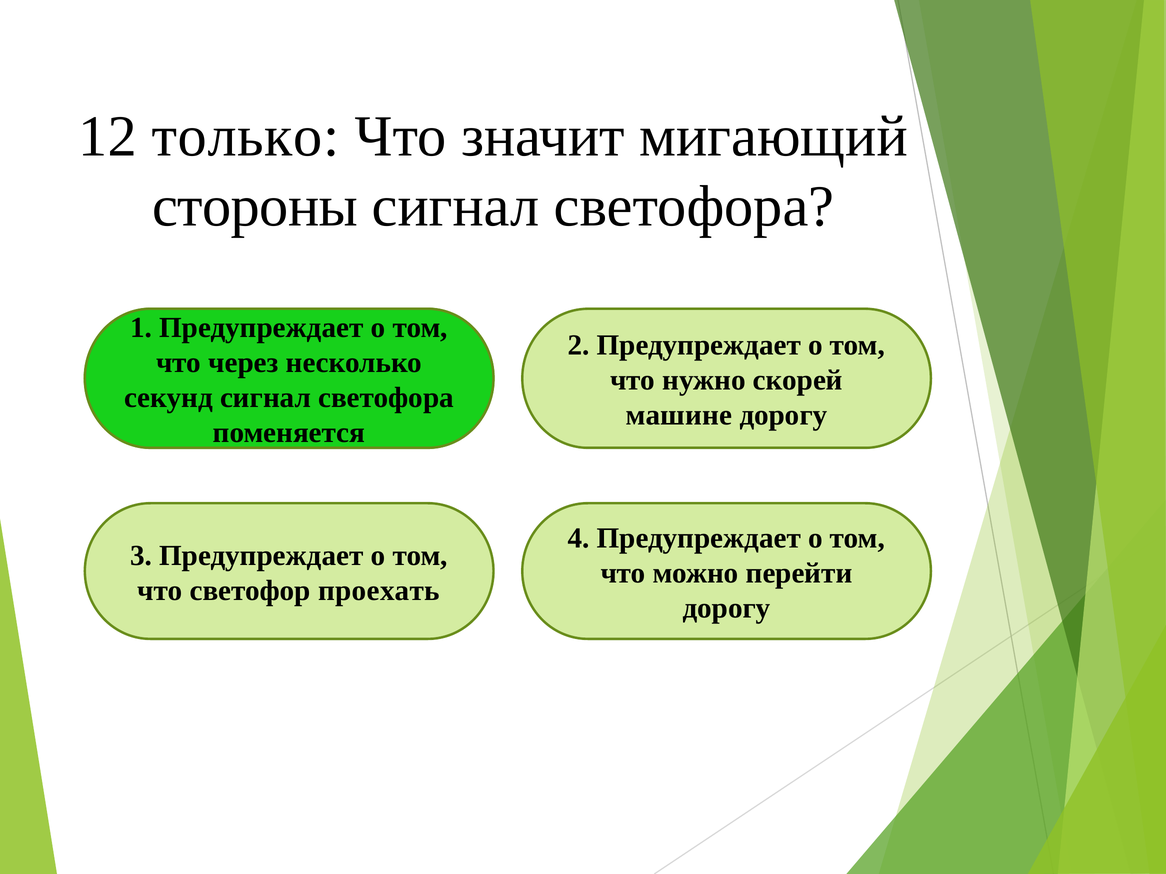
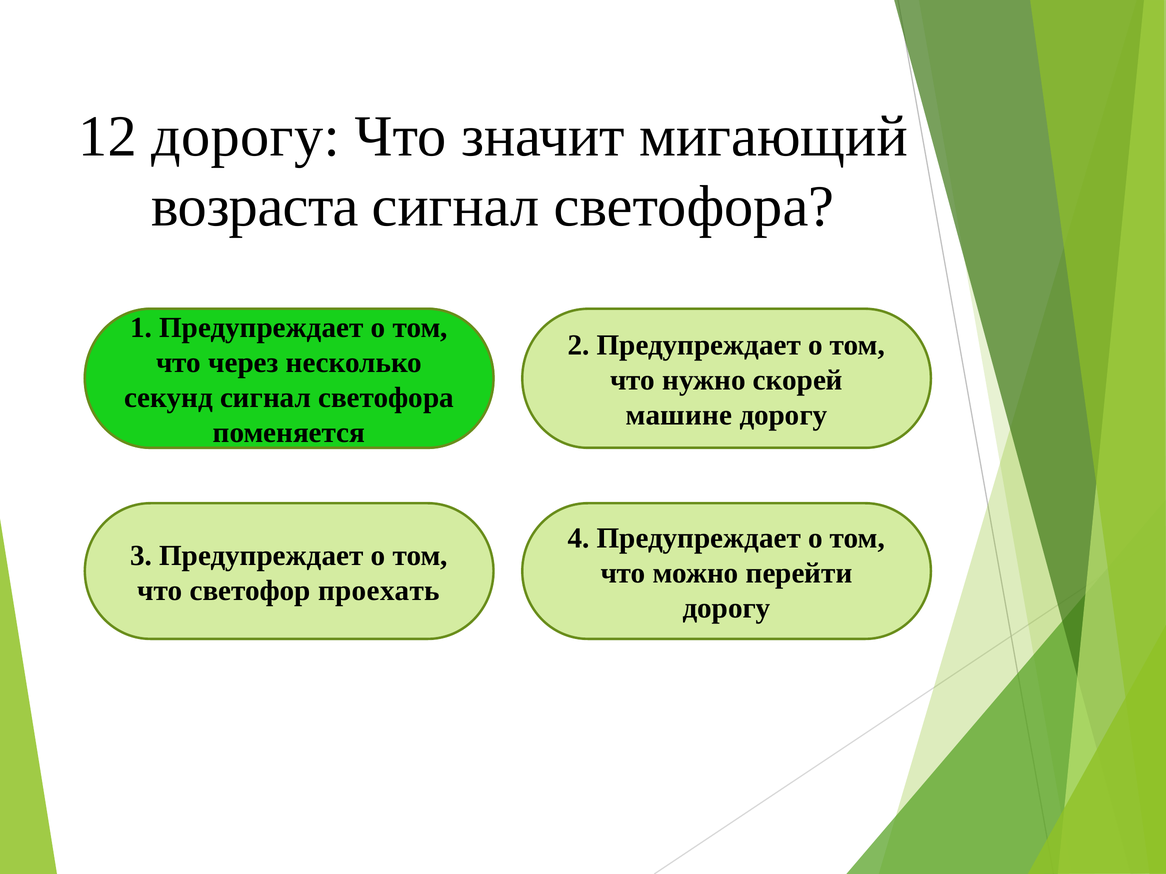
12 только: только -> дорогу
стороны: стороны -> возраста
